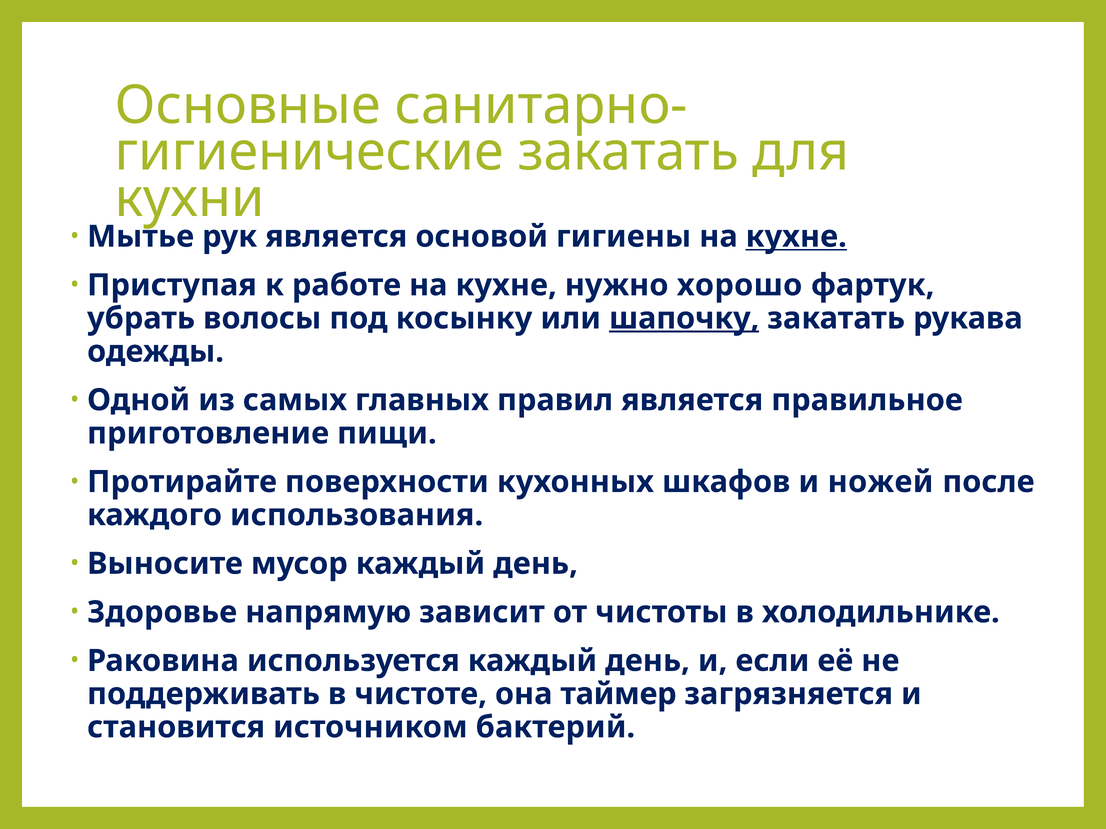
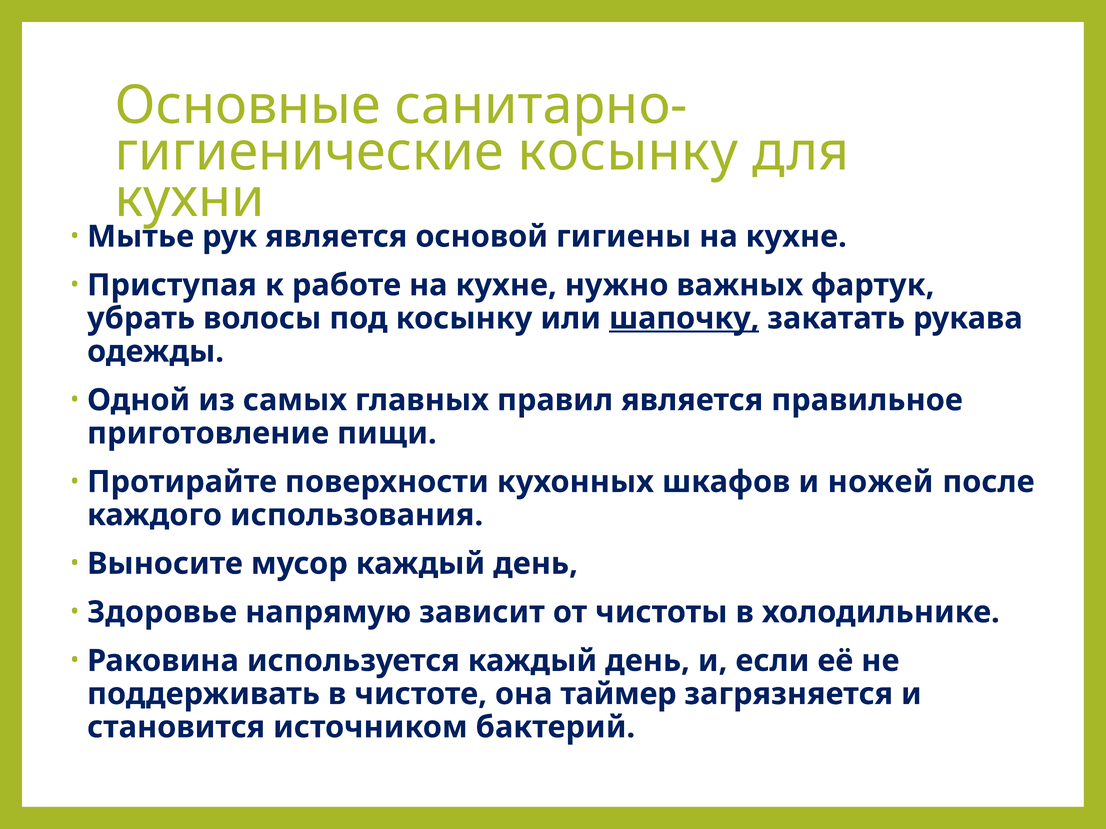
закатать at (628, 152): закатать -> косынку
кухне at (796, 237) underline: present -> none
хорошо: хорошо -> важных
